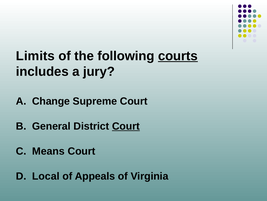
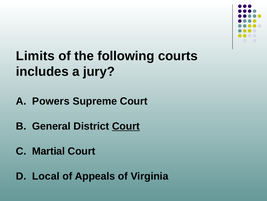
courts underline: present -> none
Change: Change -> Powers
Means: Means -> Martial
